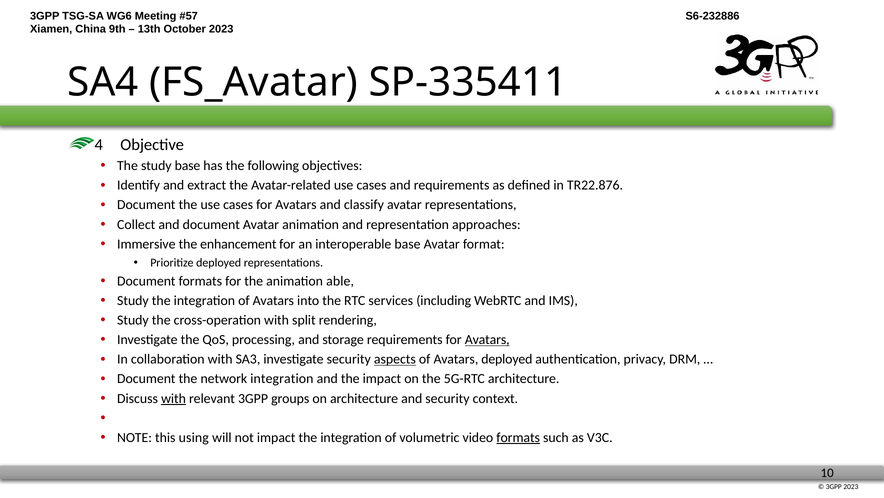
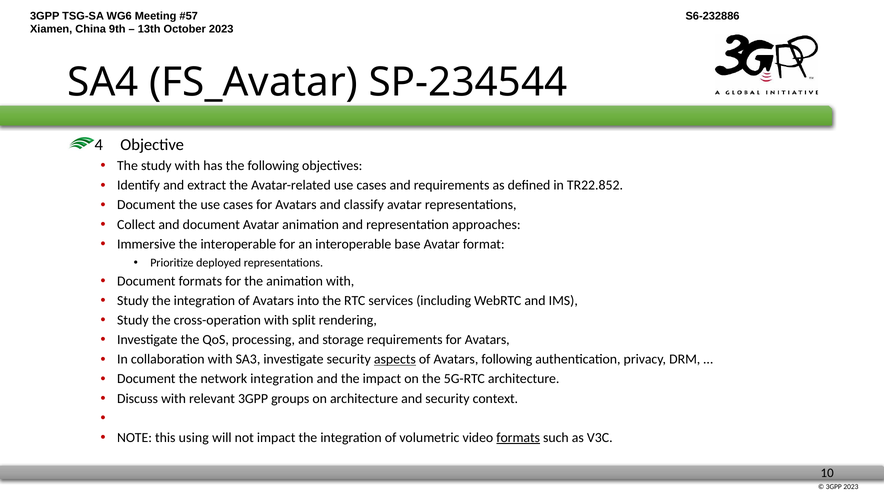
SP-335411: SP-335411 -> SP-234544
study base: base -> with
TR22.876: TR22.876 -> TR22.852
the enhancement: enhancement -> interoperable
animation able: able -> with
Avatars at (487, 339) underline: present -> none
Avatars deployed: deployed -> following
with at (174, 398) underline: present -> none
